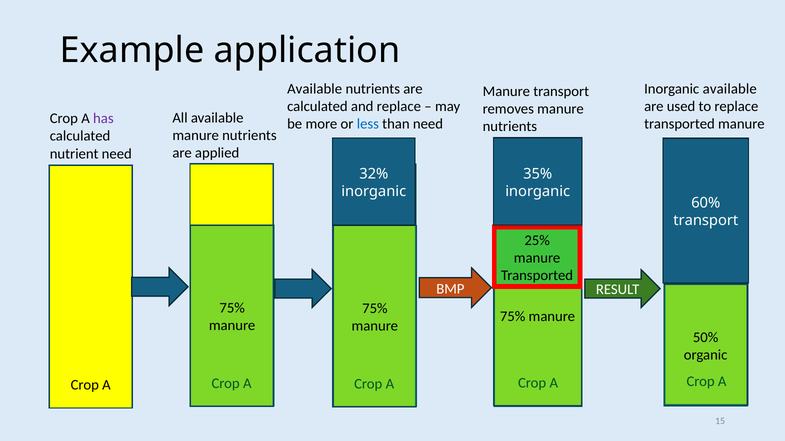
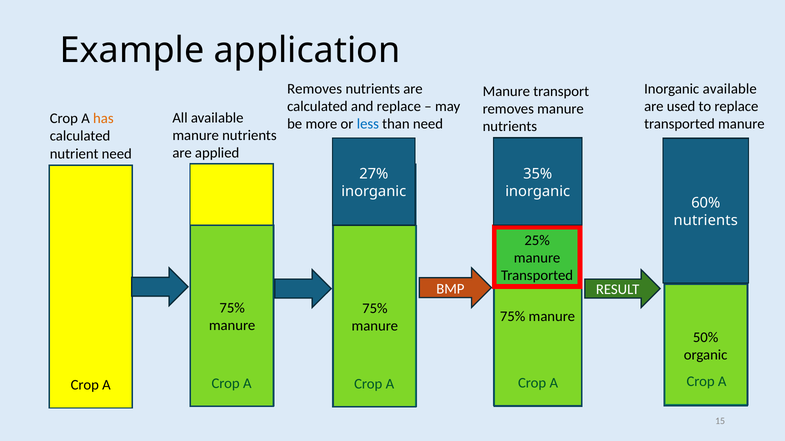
Available at (315, 89): Available -> Removes
has colour: purple -> orange
32%: 32% -> 27%
transport at (706, 221): transport -> nutrients
